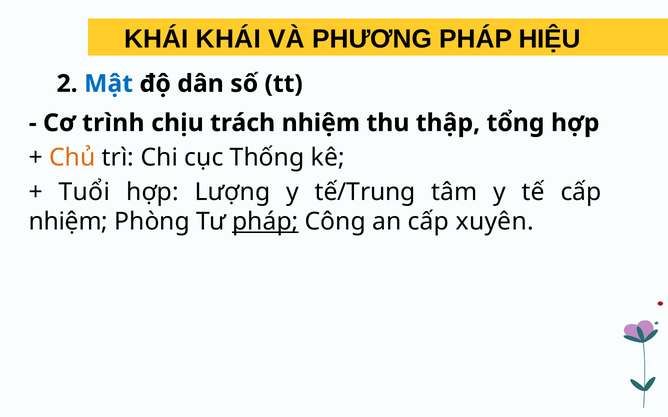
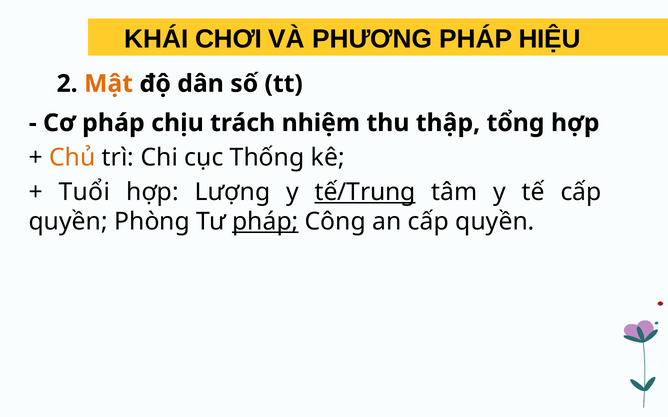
KHÁI KHÁI: KHÁI -> CHƠI
Mật colour: blue -> orange
Cơ trình: trình -> pháp
tế/Trung underline: none -> present
nhiệm at (68, 222): nhiệm -> quyền
an cấp xuyên: xuyên -> quyền
